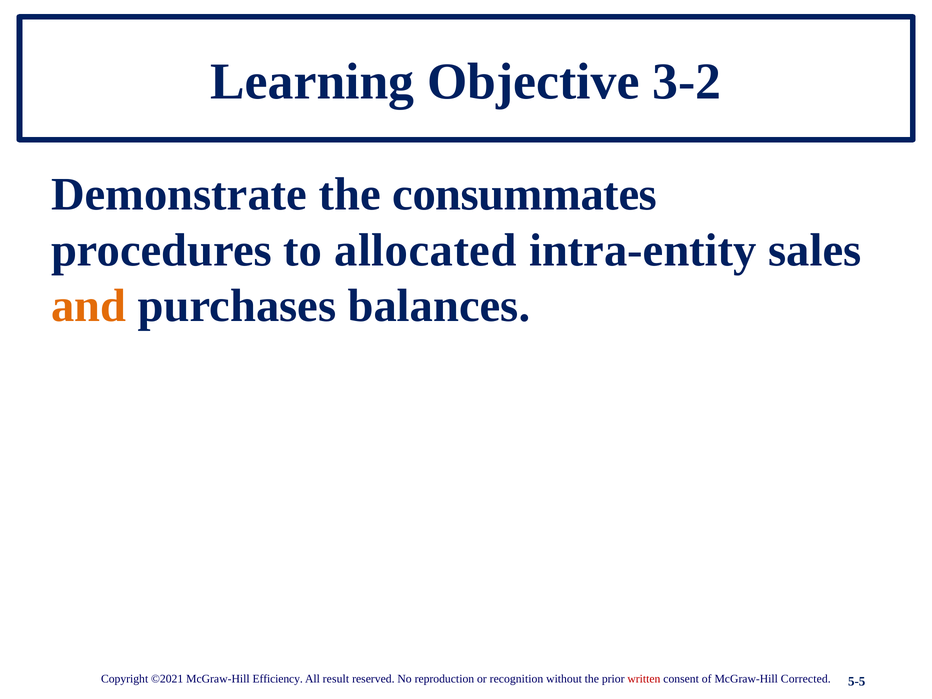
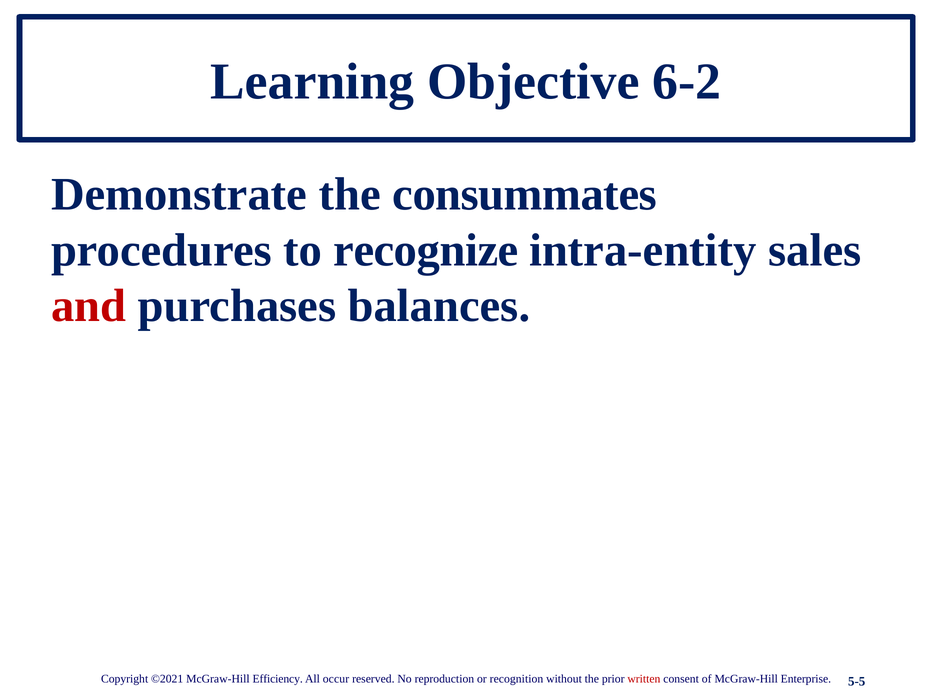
3-2: 3-2 -> 6-2
allocated: allocated -> recognize
and colour: orange -> red
result: result -> occur
Corrected: Corrected -> Enterprise
